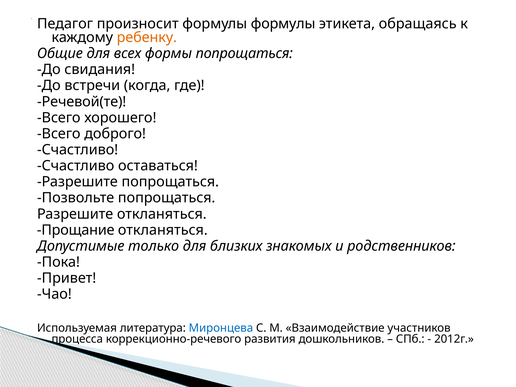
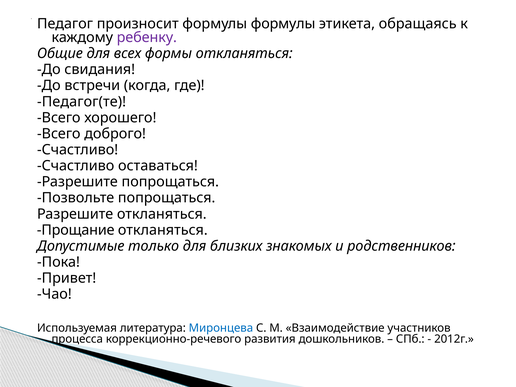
ребенку colour: orange -> purple
формы попрощаться: попрощаться -> откланяться
Речевой(те: Речевой(те -> Педагог(те
